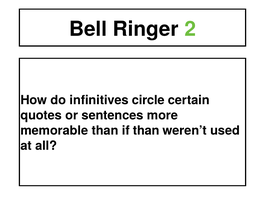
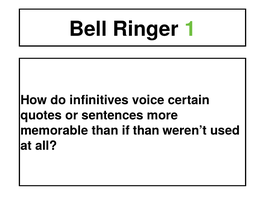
2: 2 -> 1
circle: circle -> voice
